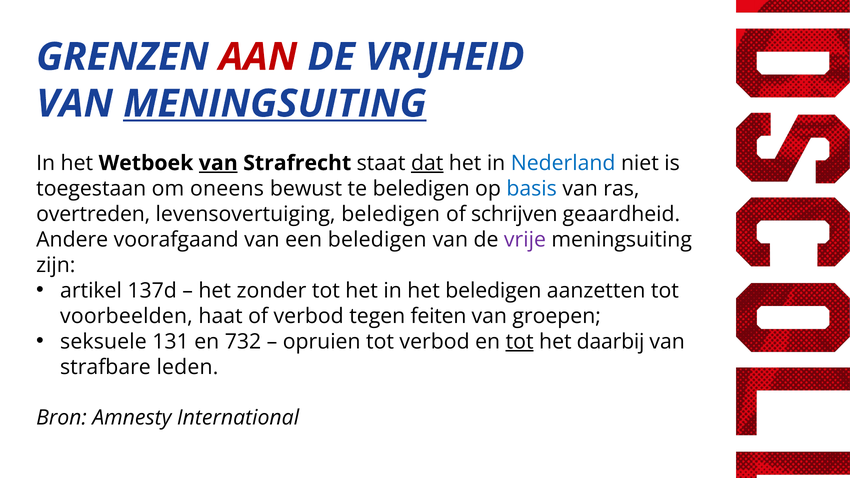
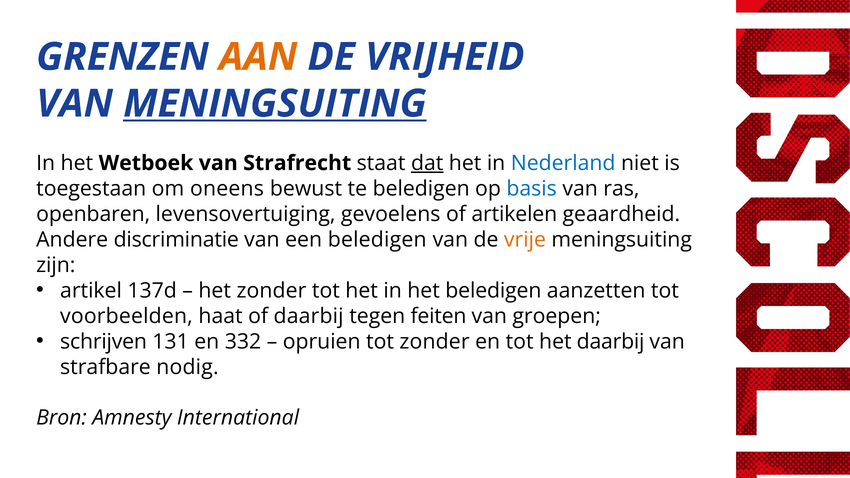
AAN colour: red -> orange
van at (218, 163) underline: present -> none
overtreden: overtreden -> openbaren
levensovertuiging beledigen: beledigen -> gevoelens
schrijven: schrijven -> artikelen
voorafgaand: voorafgaand -> discriminatie
vrije colour: purple -> orange
of verbod: verbod -> daarbij
seksuele: seksuele -> schrijven
732: 732 -> 332
tot verbod: verbod -> zonder
tot at (520, 342) underline: present -> none
leden: leden -> nodig
